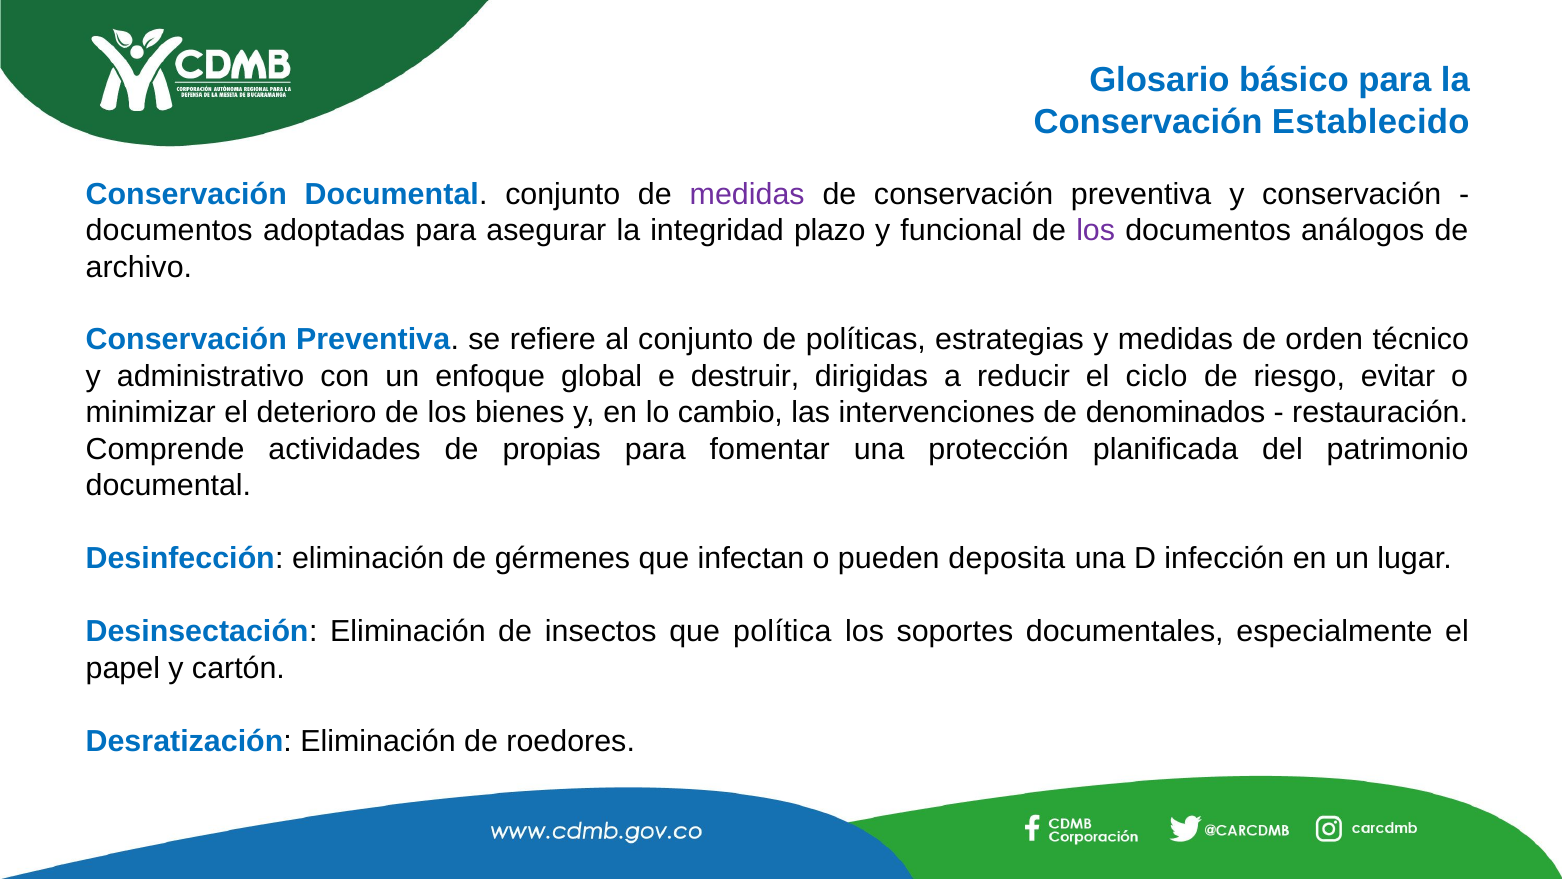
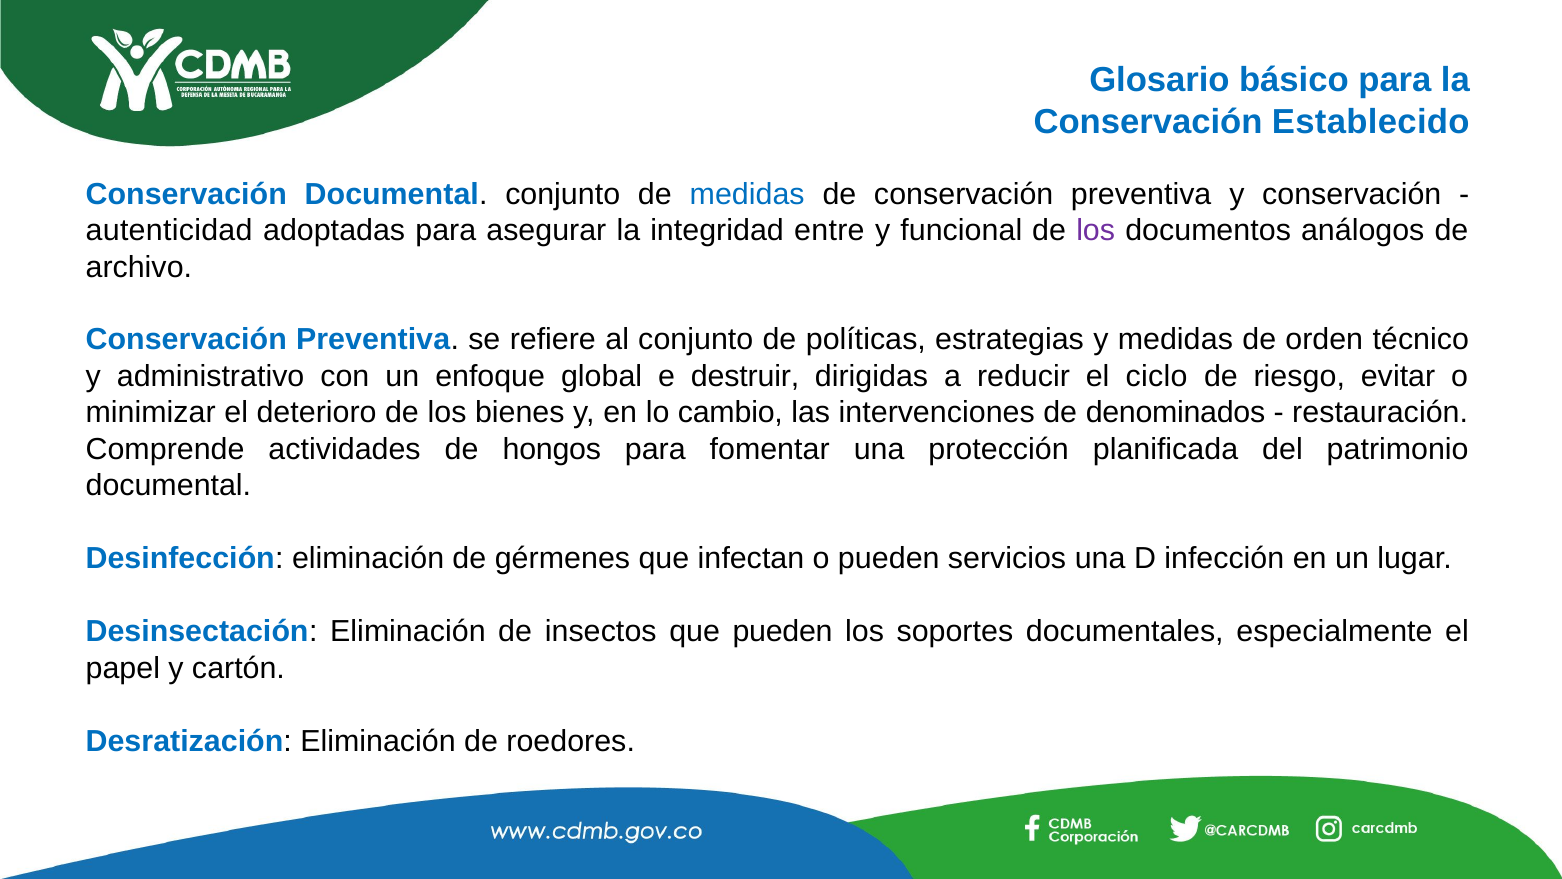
medidas at (747, 194) colour: purple -> blue
documentos at (169, 230): documentos -> autenticidad
plazo: plazo -> entre
propias: propias -> hongos
deposita: deposita -> servicios
que política: política -> pueden
